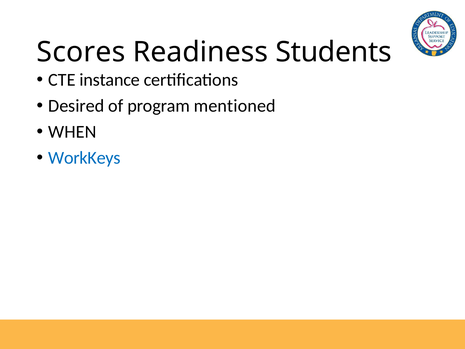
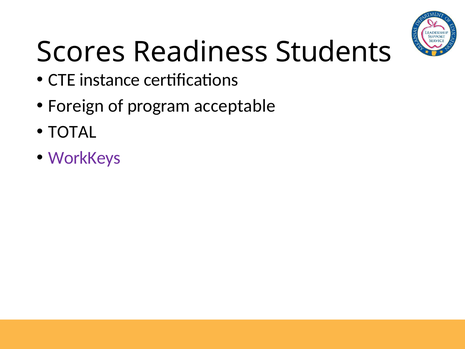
Desired: Desired -> Foreign
mentioned: mentioned -> acceptable
WHEN: WHEN -> TOTAL
WorkKeys colour: blue -> purple
